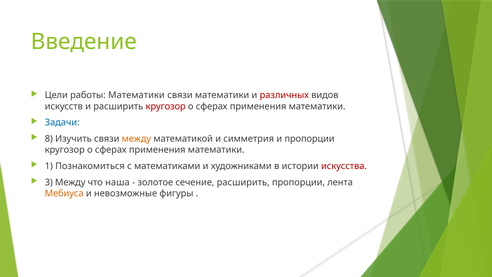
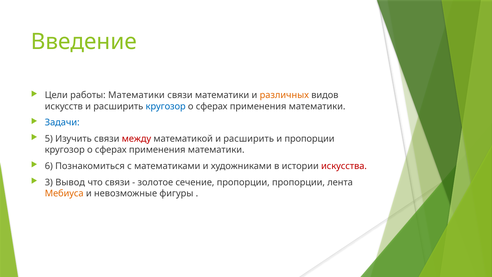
различных colour: red -> orange
кругозор at (166, 106) colour: red -> blue
8: 8 -> 5
между at (136, 139) colour: orange -> red
математикой и симметрия: симметрия -> расширить
1: 1 -> 6
3 Между: Между -> Вывод
что наша: наша -> связи
сечение расширить: расширить -> пропорции
